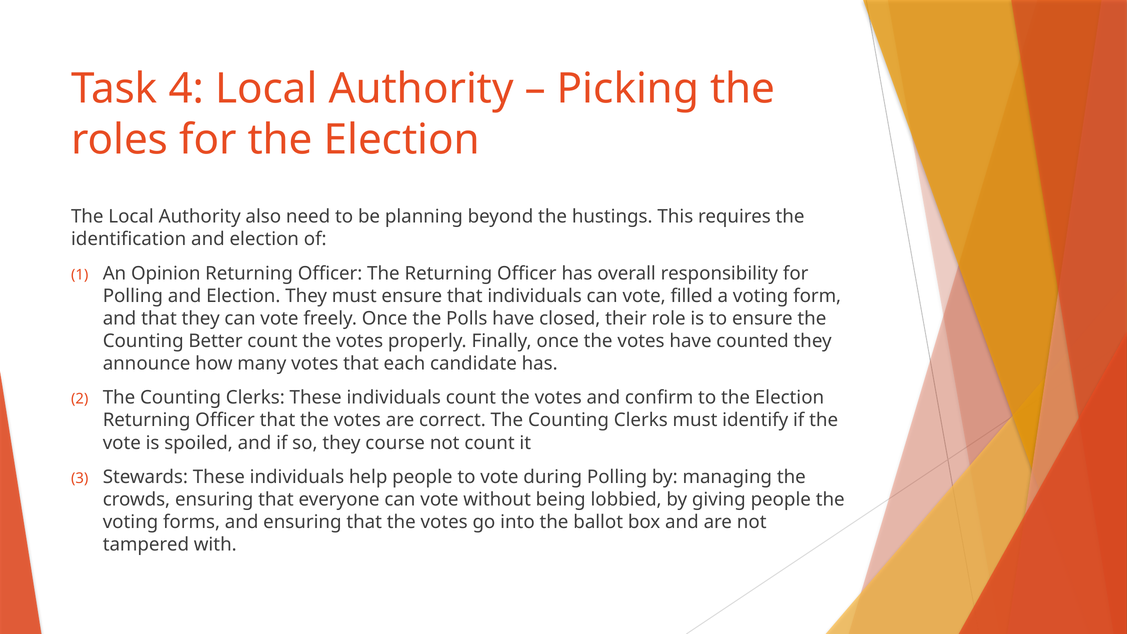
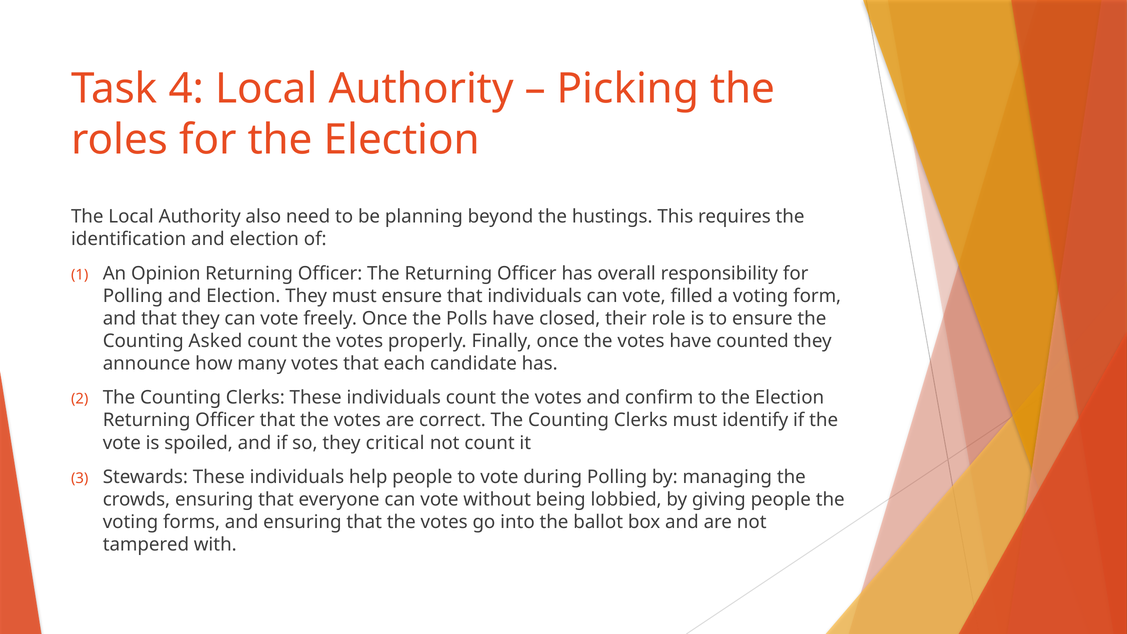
Better: Better -> Asked
course: course -> critical
